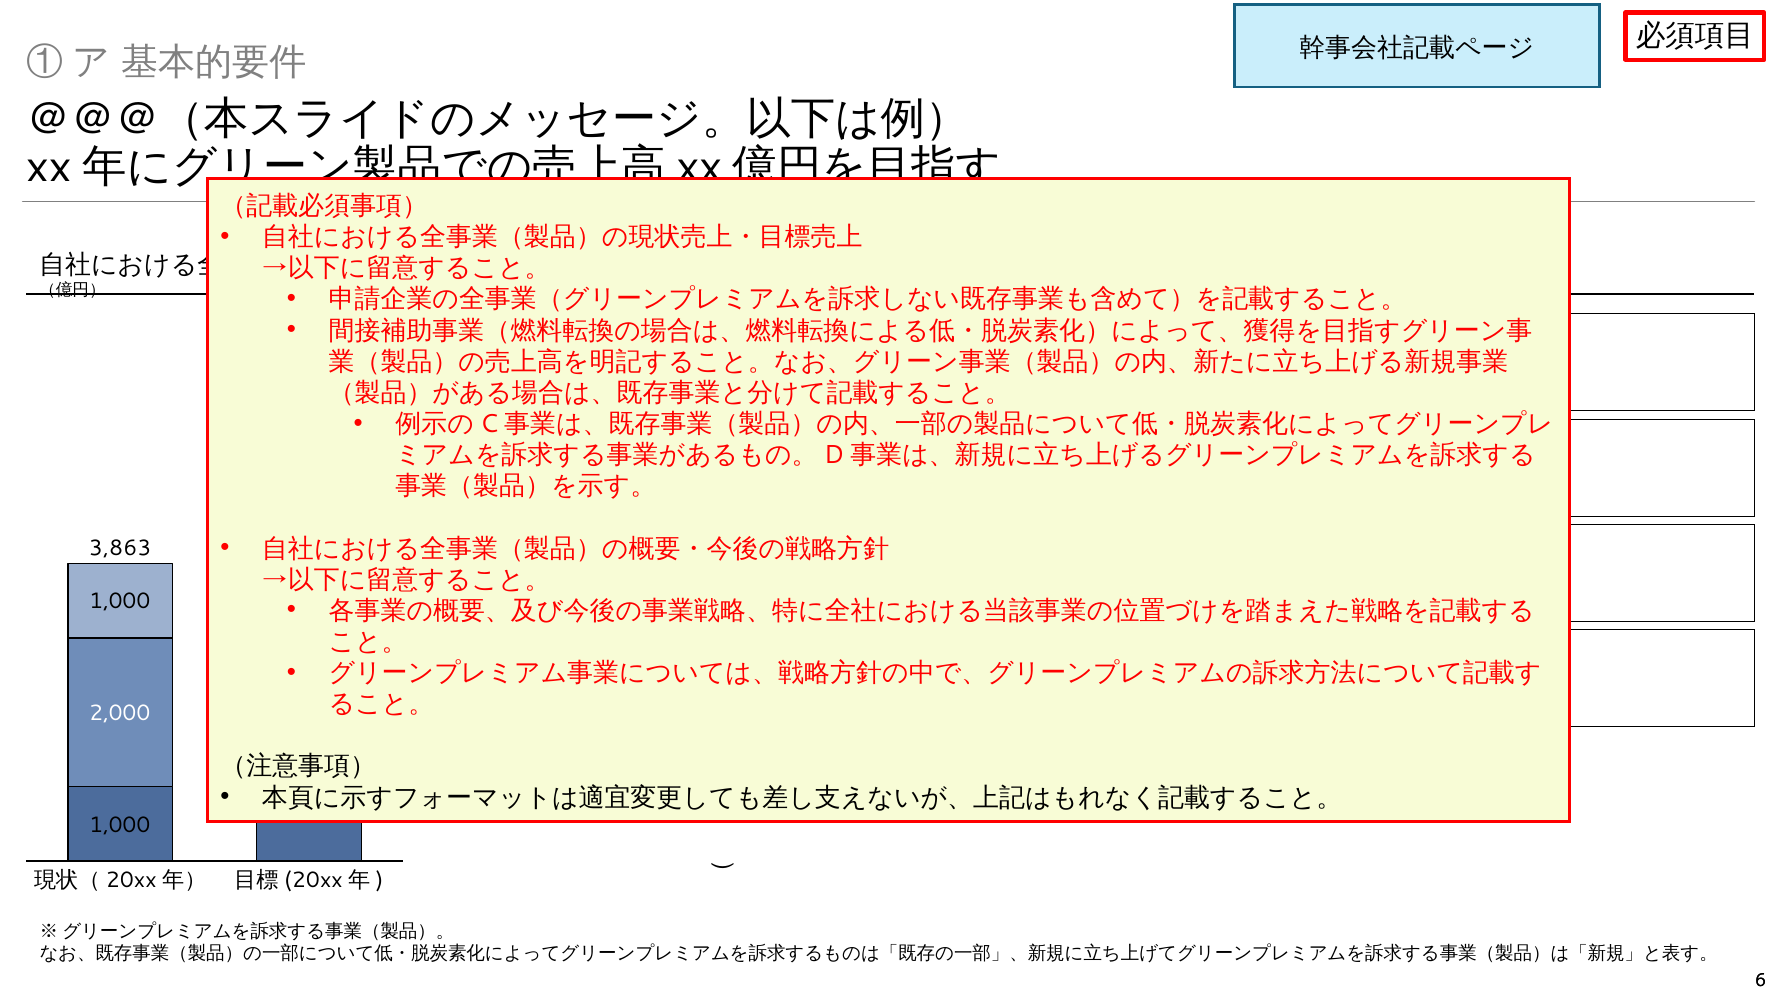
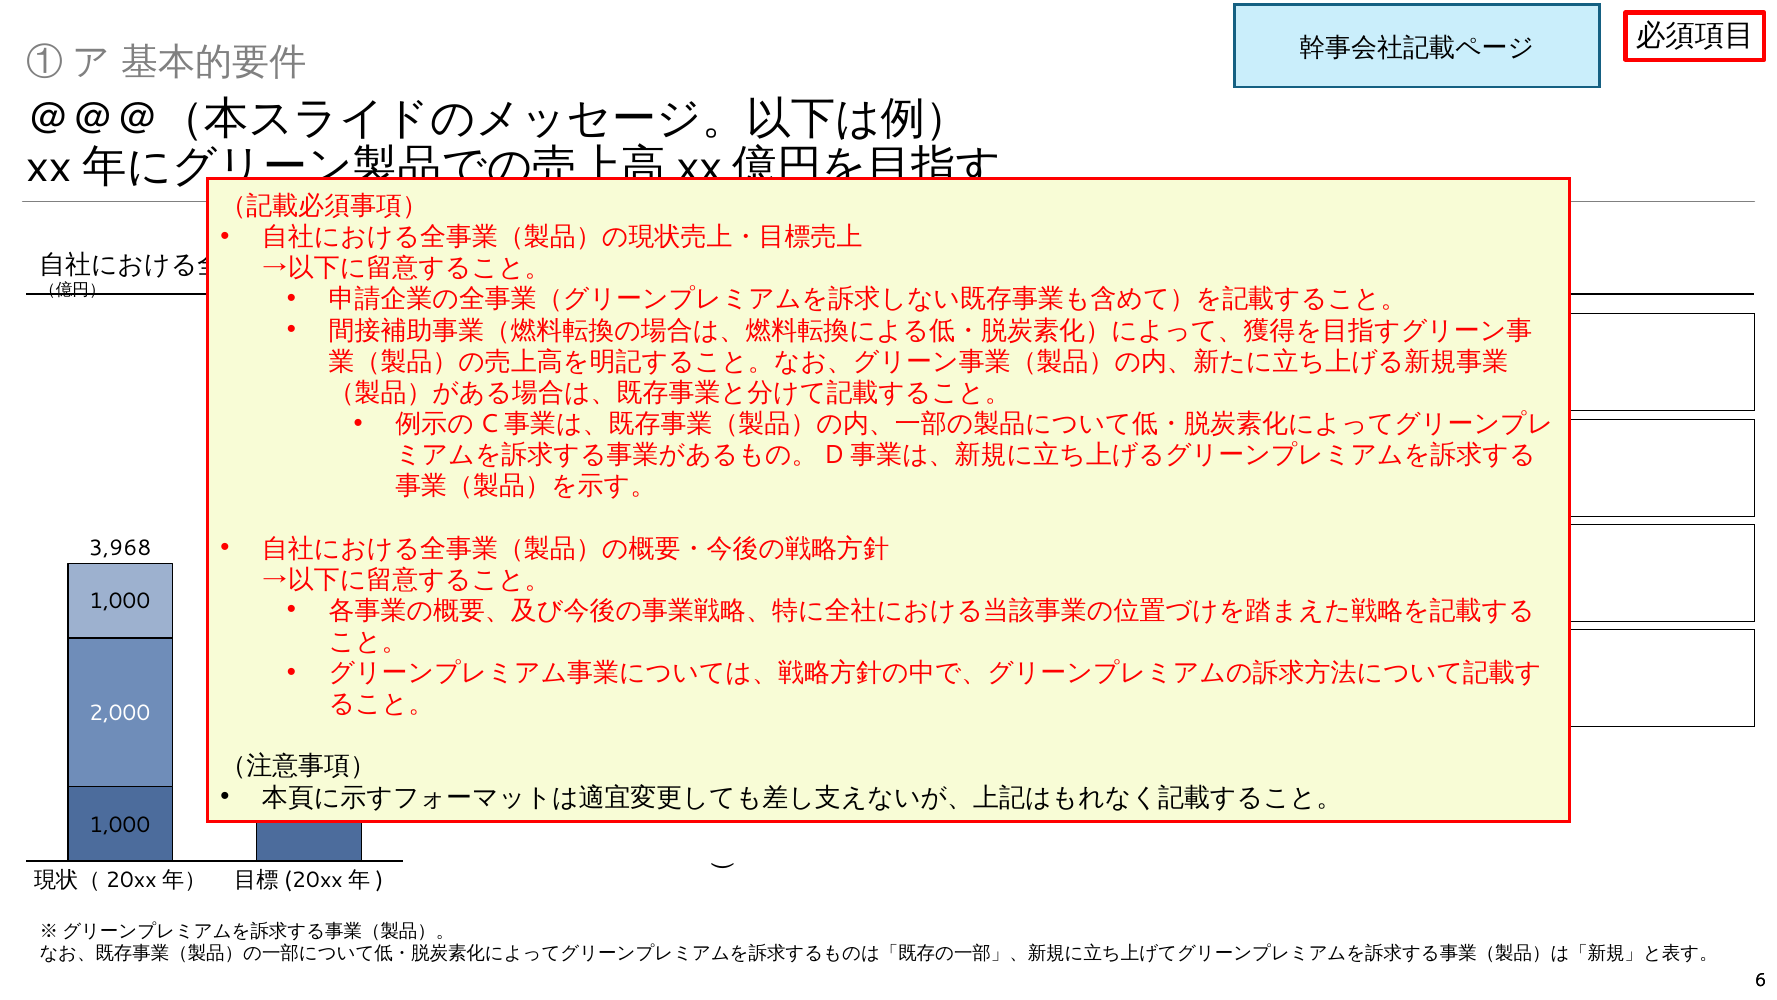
3,863: 3,863 -> 3,968
